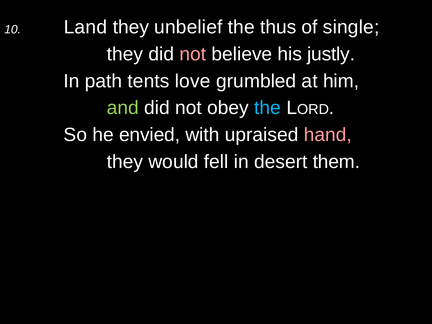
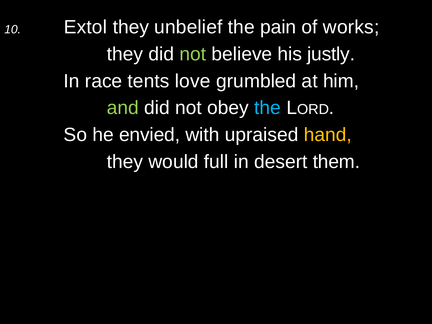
Land: Land -> Extol
thus: thus -> pain
single: single -> works
not at (193, 54) colour: pink -> light green
path: path -> race
hand colour: pink -> yellow
fell: fell -> full
